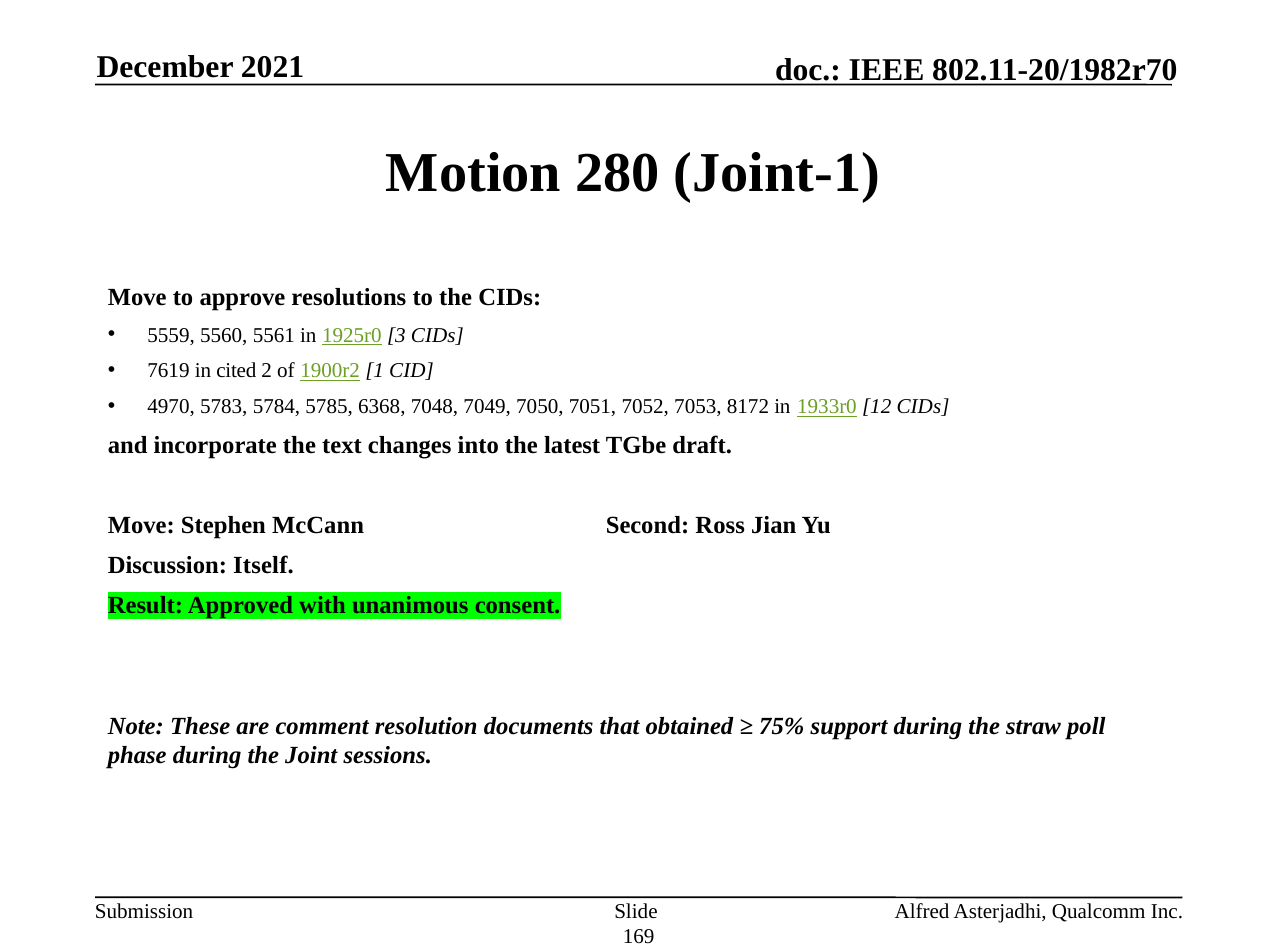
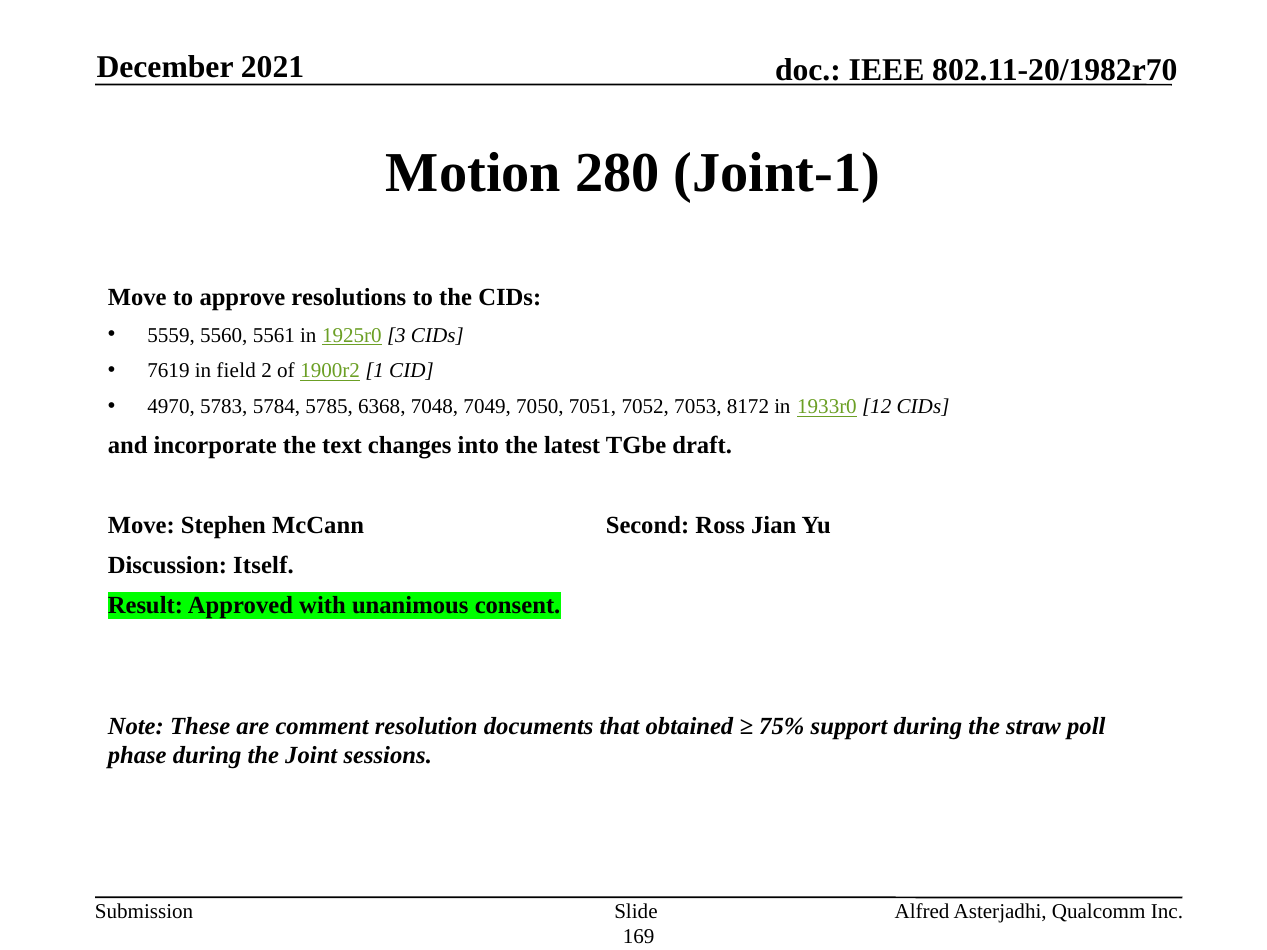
cited: cited -> field
